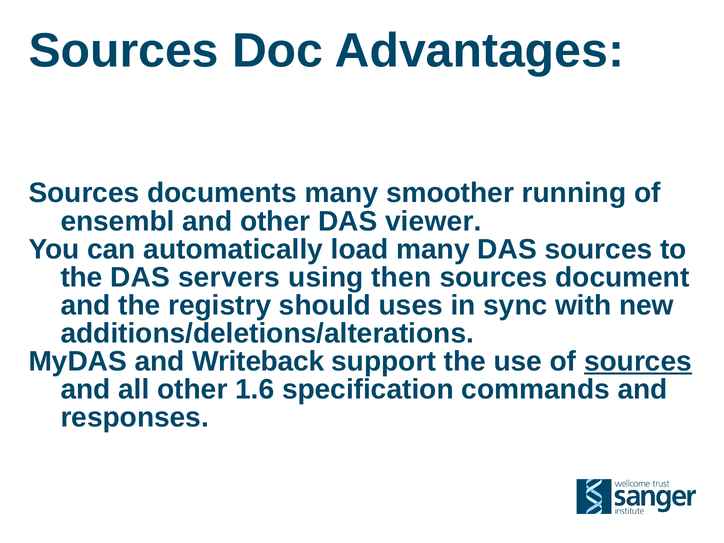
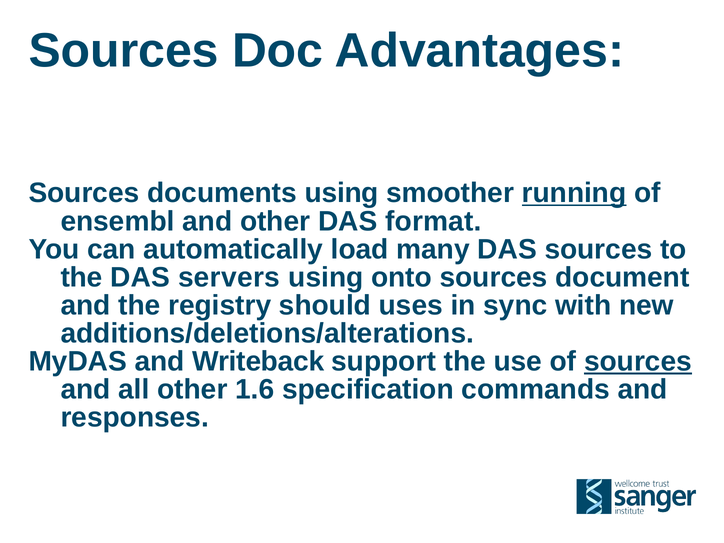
documents many: many -> using
running underline: none -> present
viewer: viewer -> format
then: then -> onto
